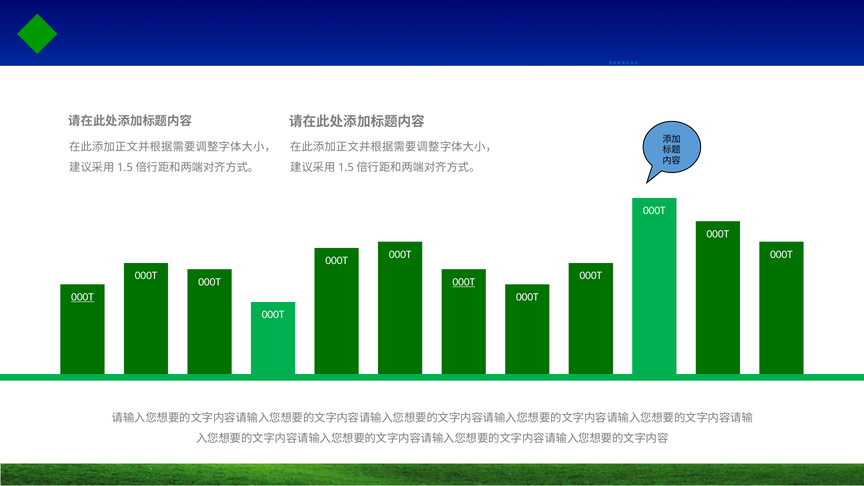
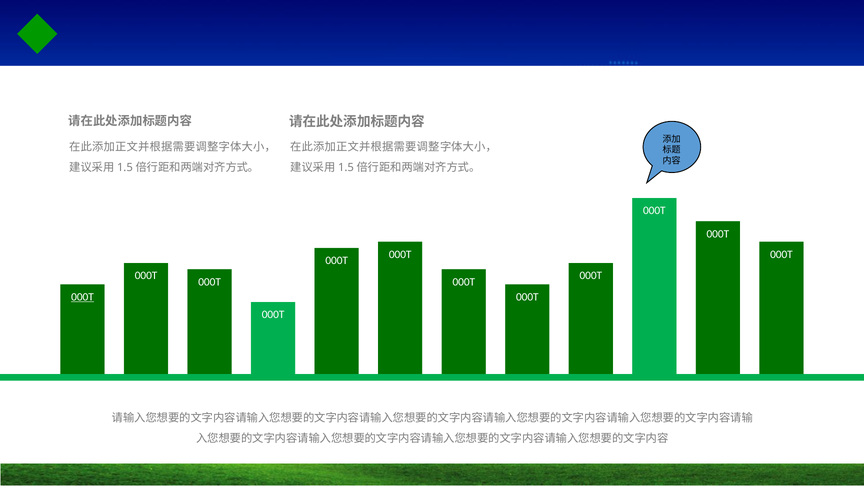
000T at (464, 282) underline: present -> none
